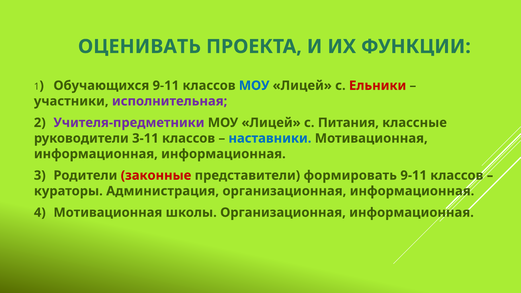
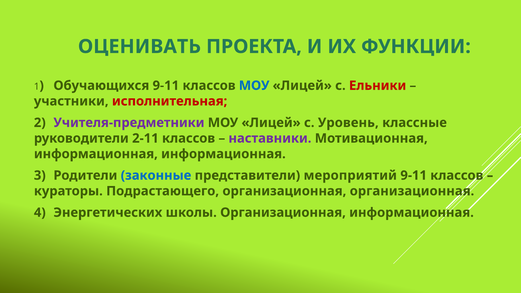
исполнительная colour: purple -> red
Питания: Питания -> Уровень
3-11: 3-11 -> 2-11
наставники colour: blue -> purple
законные colour: red -> blue
формировать: формировать -> мероприятий
Администрация: Администрация -> Подрастающего
информационная at (412, 191): информационная -> организационная
4 Мотивационная: Мотивационная -> Энергетических
